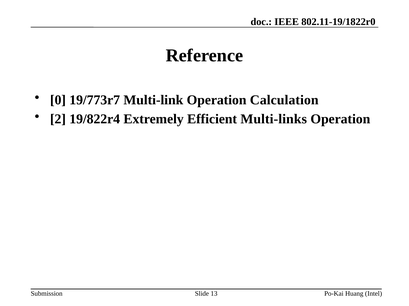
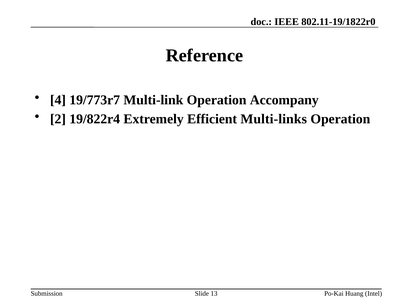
0: 0 -> 4
Calculation: Calculation -> Accompany
